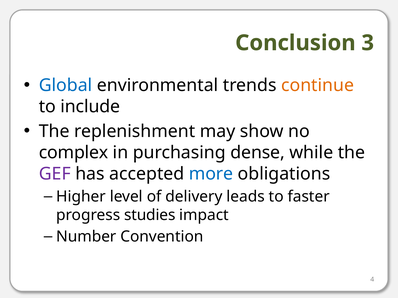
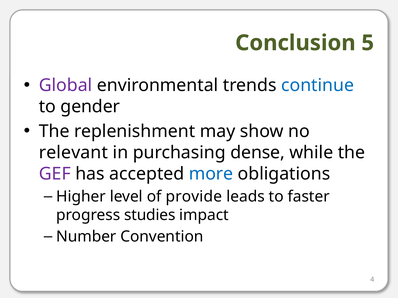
3: 3 -> 5
Global colour: blue -> purple
continue colour: orange -> blue
include: include -> gender
complex: complex -> relevant
delivery: delivery -> provide
